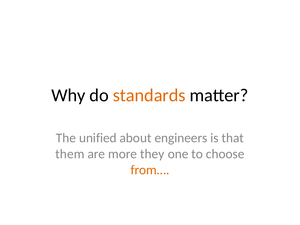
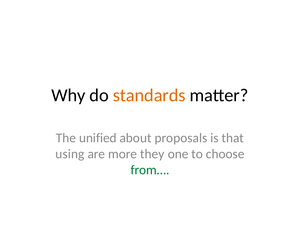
engineers: engineers -> proposals
them: them -> using
from… colour: orange -> green
